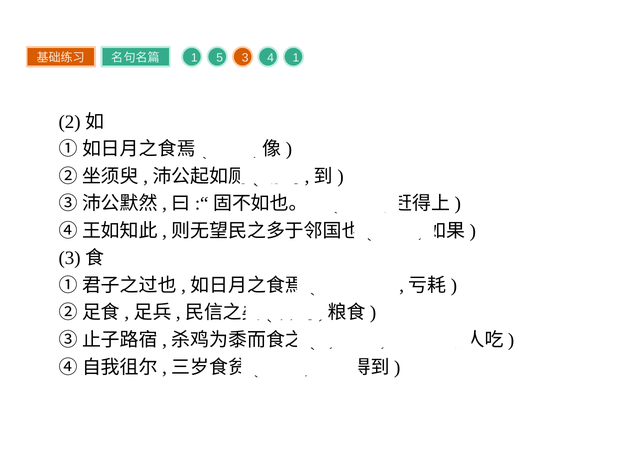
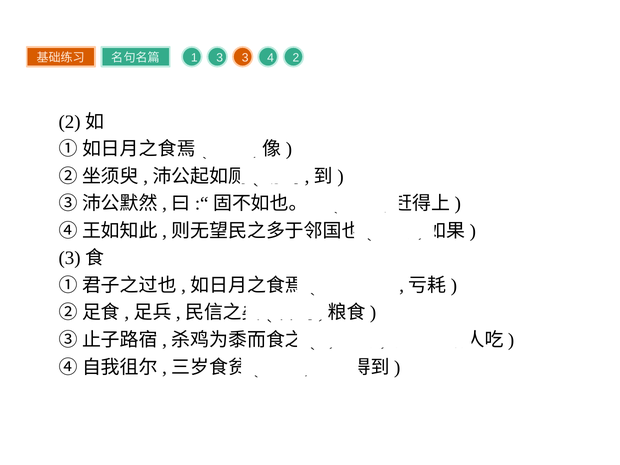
1 5: 5 -> 3
4 1: 1 -> 2
